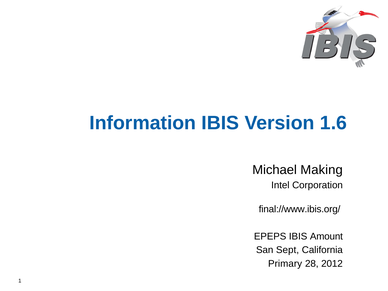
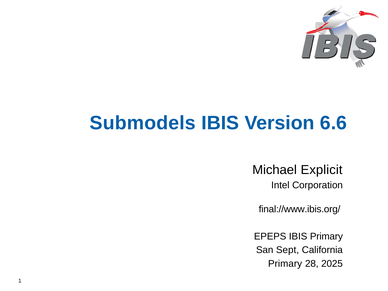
Information: Information -> Submodels
1.6: 1.6 -> 6.6
Making: Making -> Explicit
IBIS Amount: Amount -> Primary
2012: 2012 -> 2025
